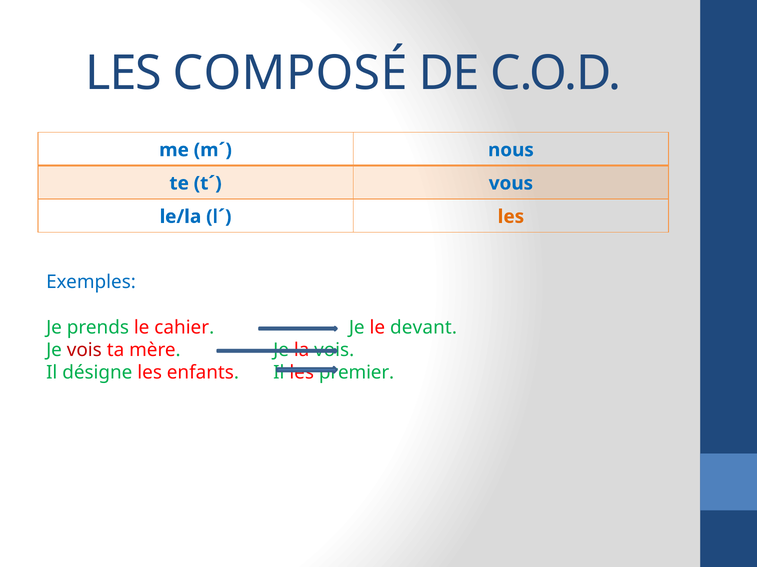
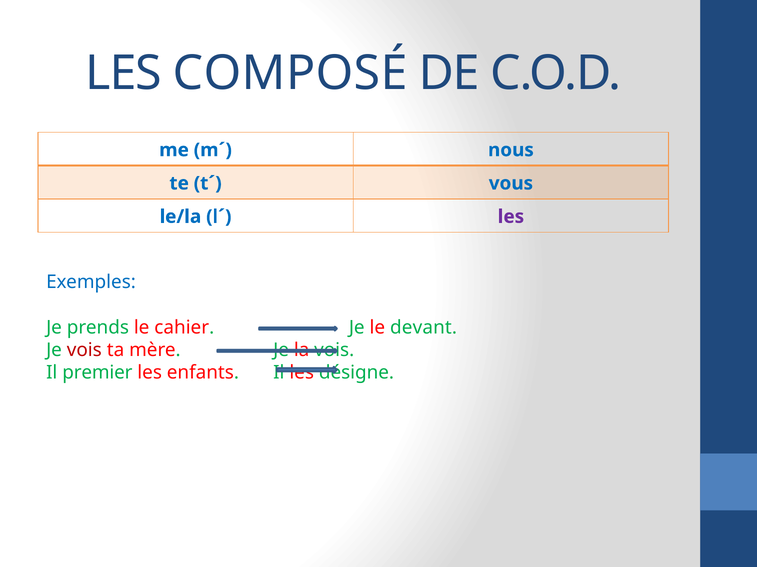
les at (511, 217) colour: orange -> purple
désigne: désigne -> premier
premier: premier -> désigne
